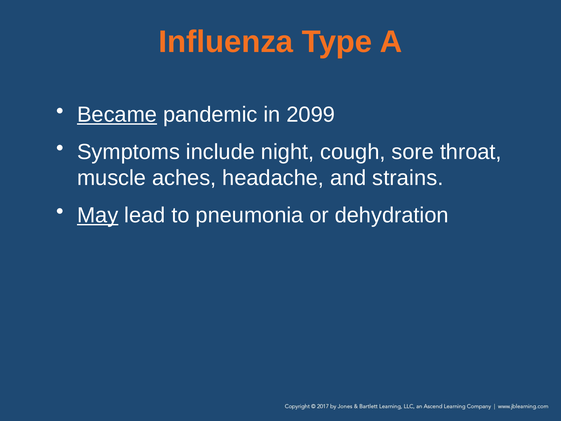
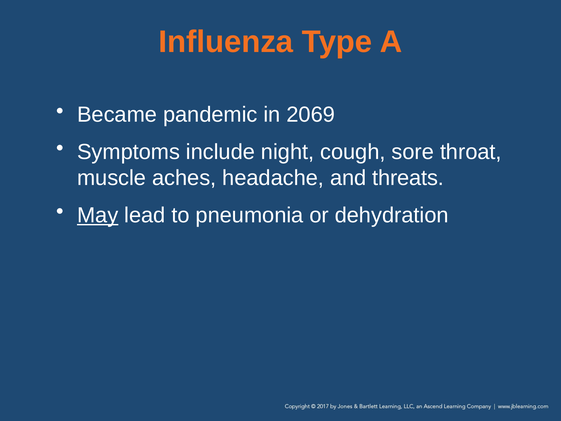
Became underline: present -> none
2099: 2099 -> 2069
strains: strains -> threats
